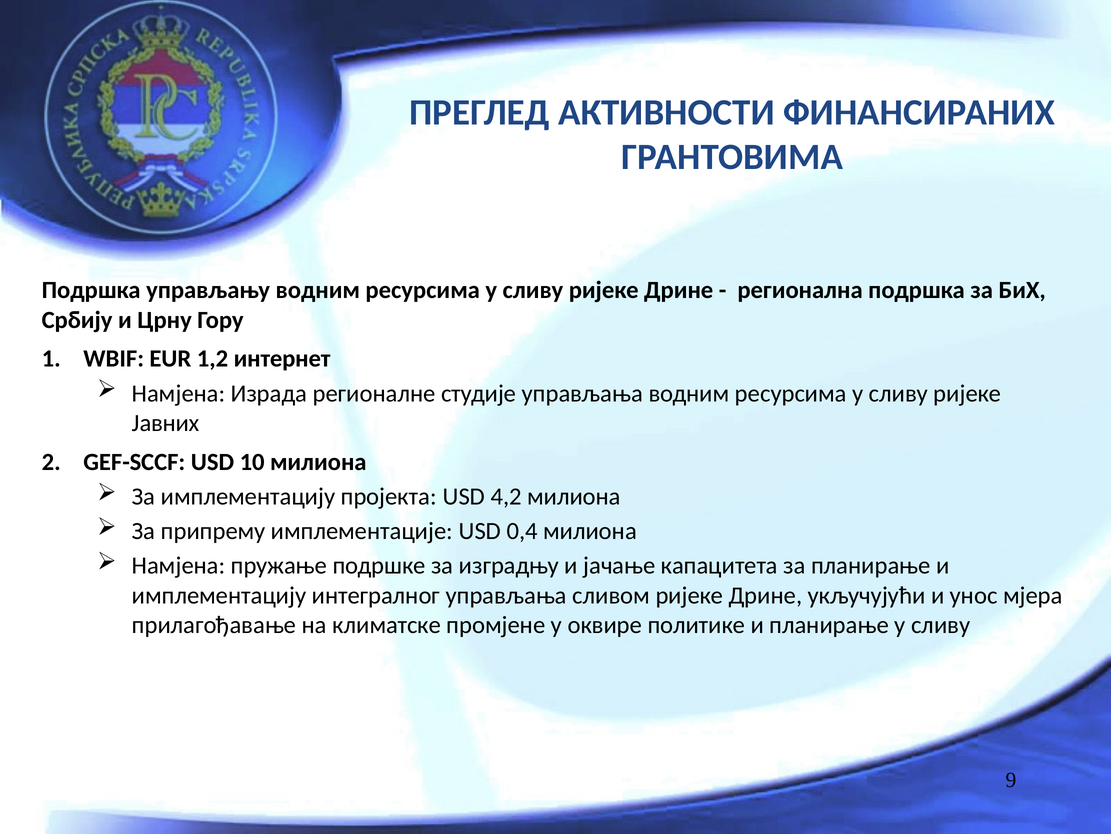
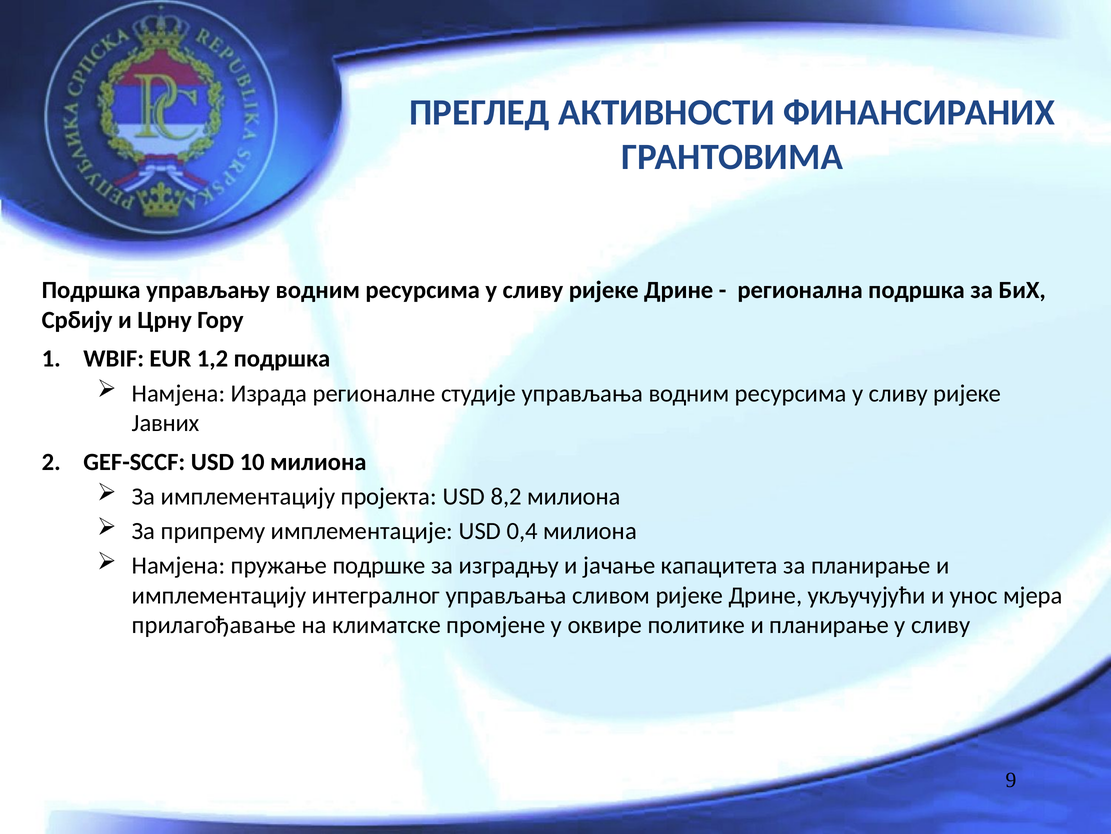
1,2 интернет: интернет -> подршка
4,2: 4,2 -> 8,2
